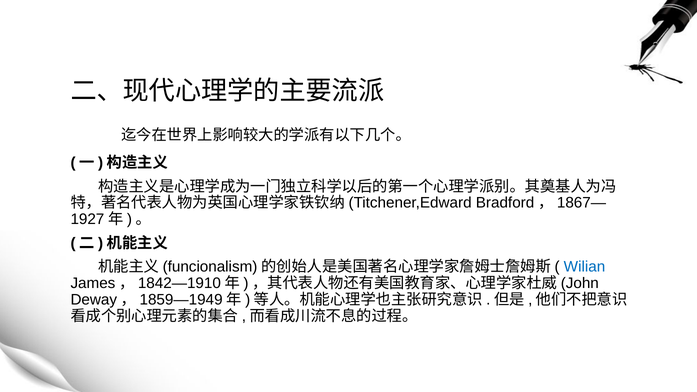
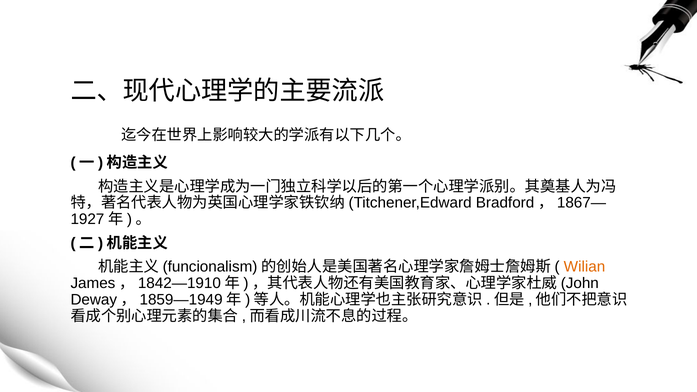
Wilian colour: blue -> orange
